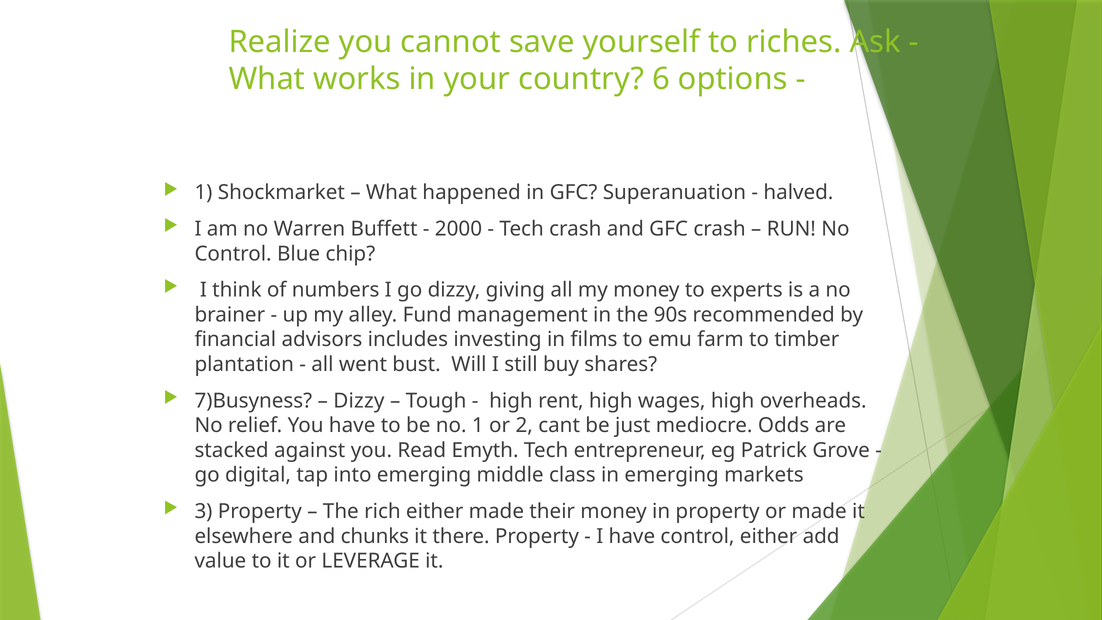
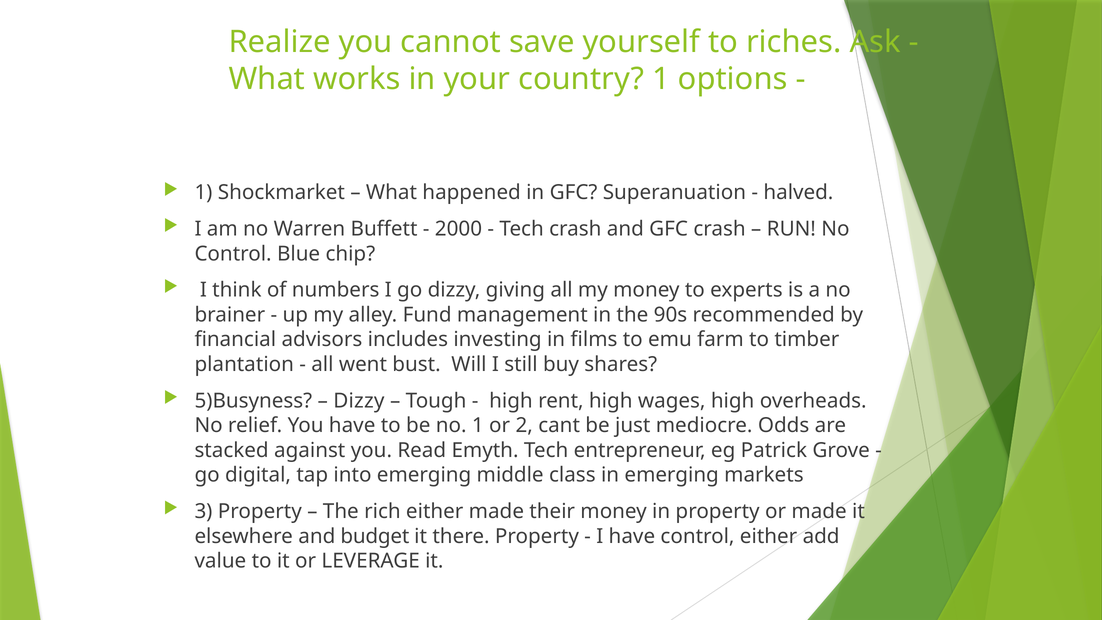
country 6: 6 -> 1
7)Busyness: 7)Busyness -> 5)Busyness
chunks: chunks -> budget
